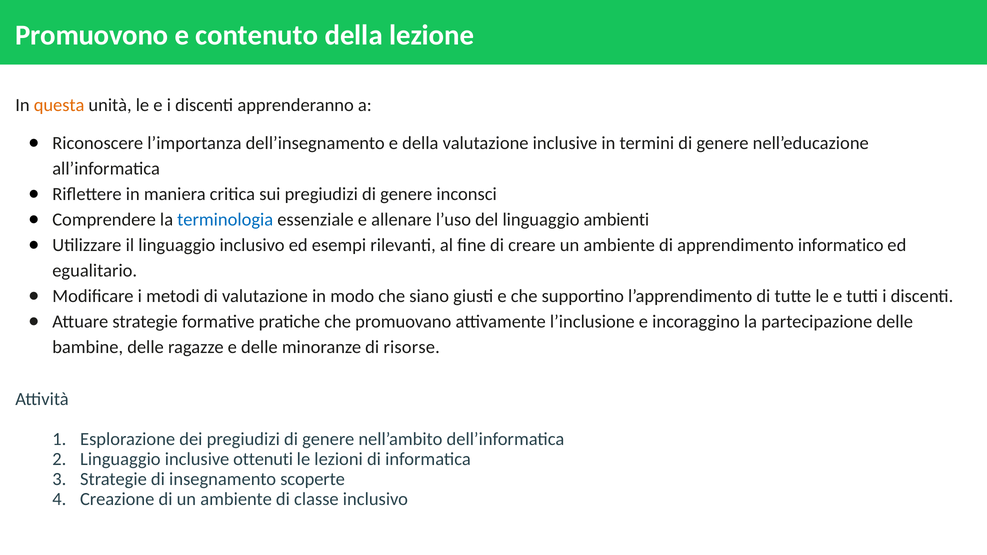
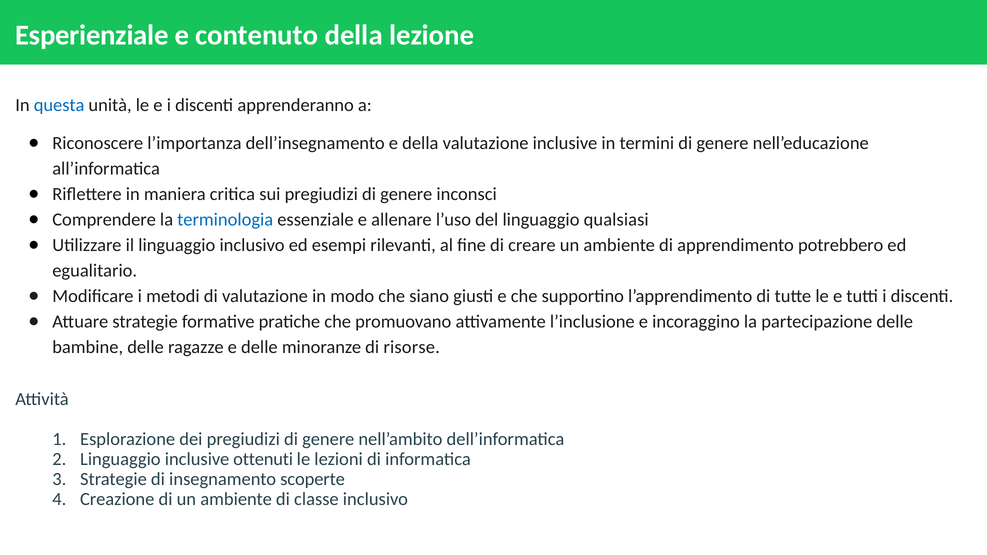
Promuovono: Promuovono -> Esperienziale
questa colour: orange -> blue
ambienti: ambienti -> qualsiasi
informatico: informatico -> potrebbero
